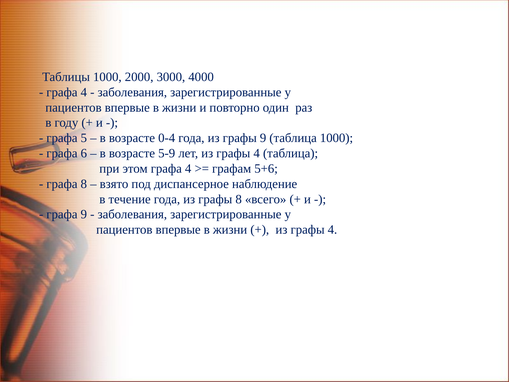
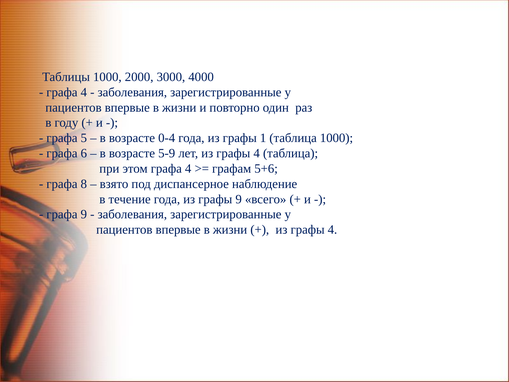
графы 9: 9 -> 1
графы 8: 8 -> 9
